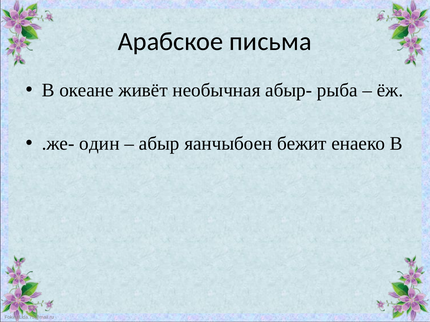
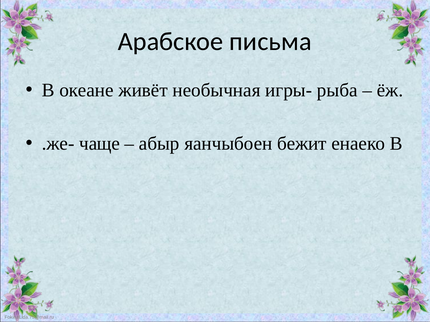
абыр-: абыр- -> игры-
один: один -> чаще
